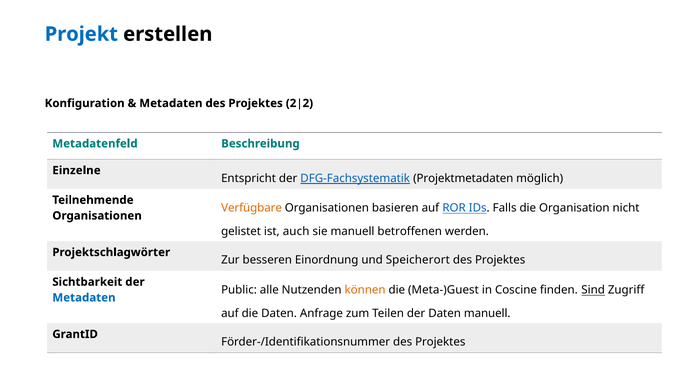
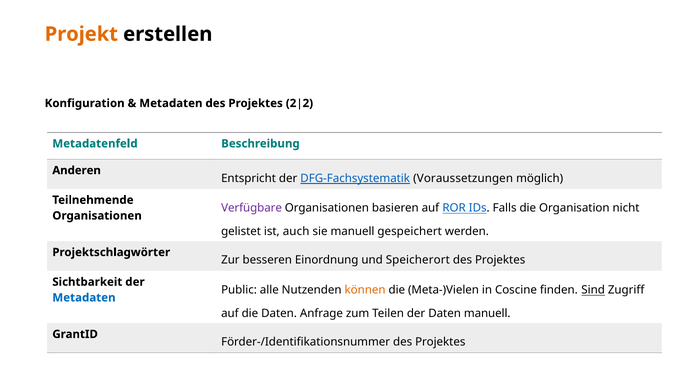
Projekt colour: blue -> orange
Einzelne: Einzelne -> Anderen
Projektmetadaten: Projektmetadaten -> Voraussetzungen
Verfügbare colour: orange -> purple
betroffenen: betroffenen -> gespeichert
Meta-)Guest: Meta-)Guest -> Meta-)Vielen
